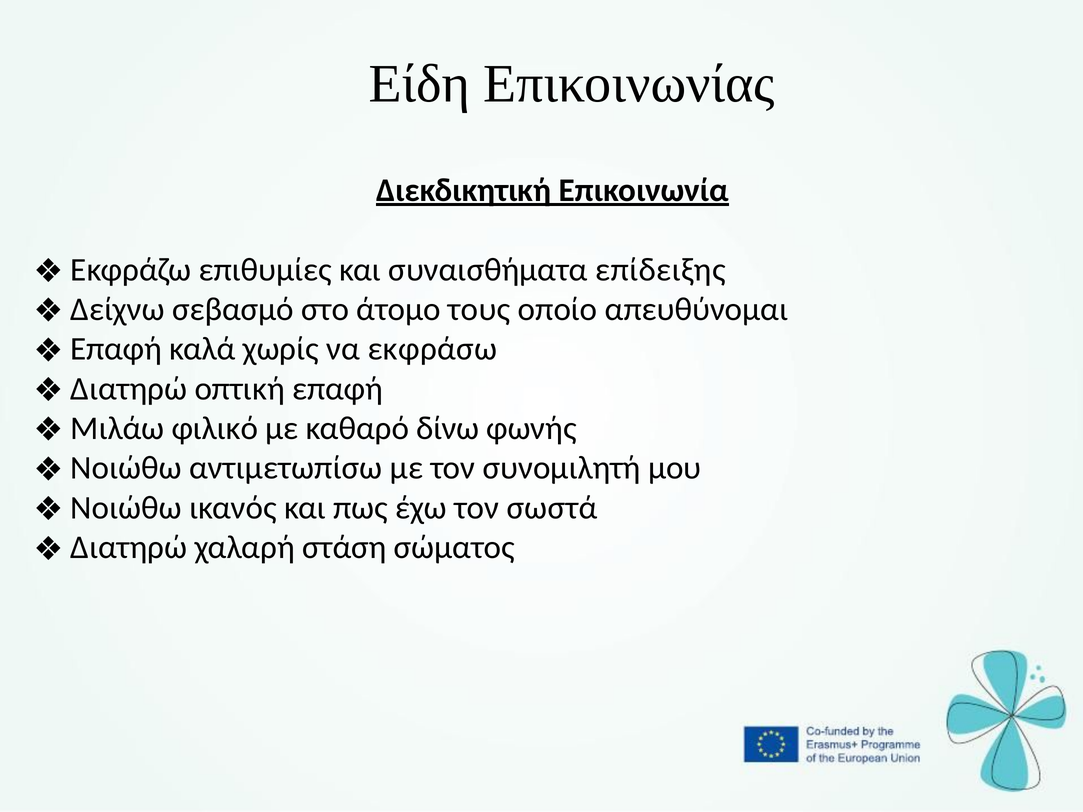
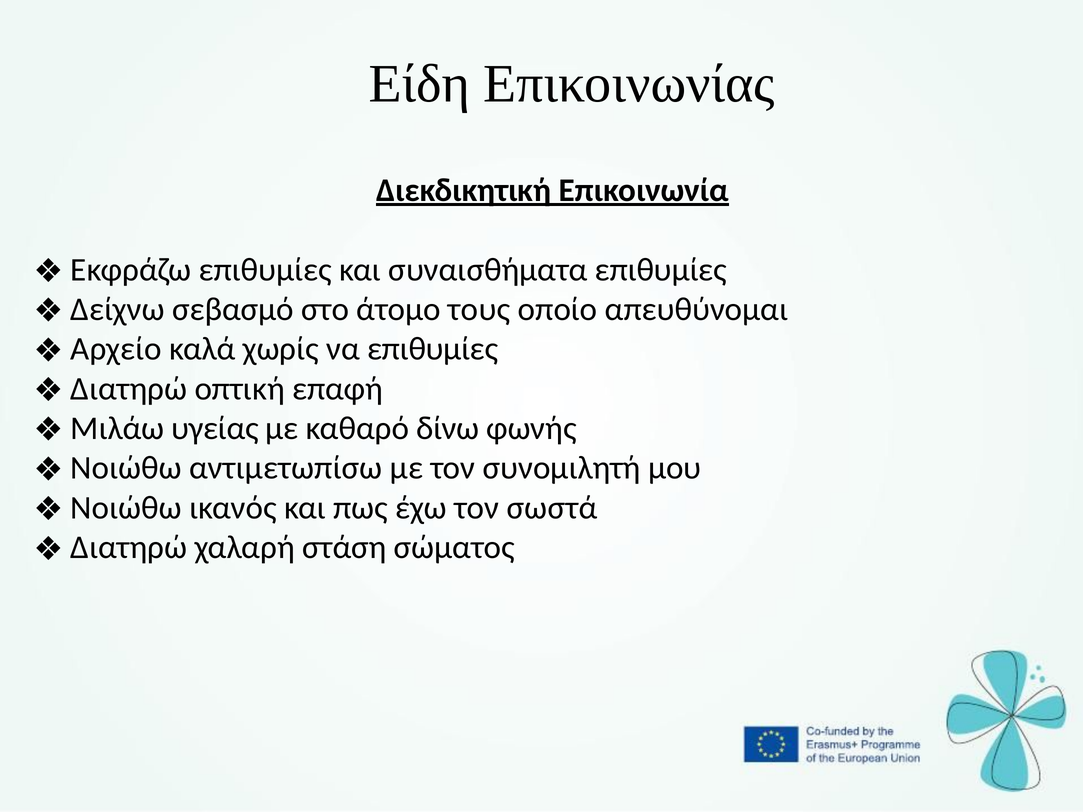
συναισθήματα επίδειξης: επίδειξης -> επιθυμίες
Επαφή at (116, 349): Επαφή -> Αρχείο
να εκφράσω: εκφράσω -> επιθυμίες
φιλικό: φιλικό -> υγείας
